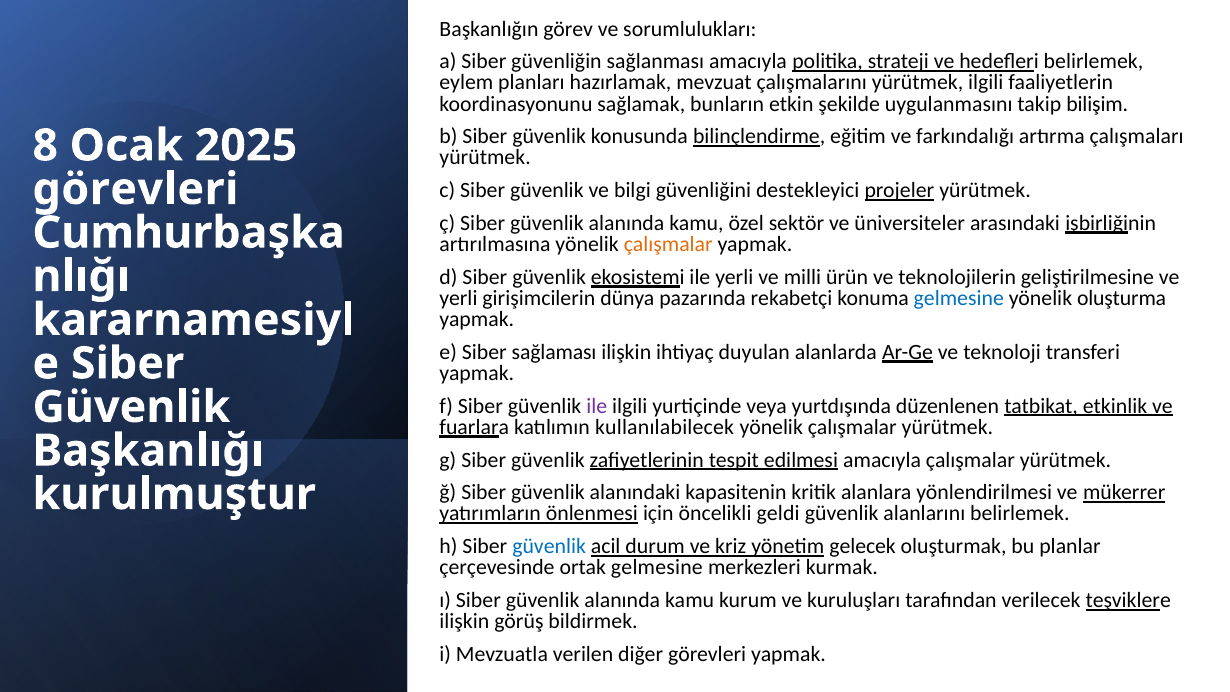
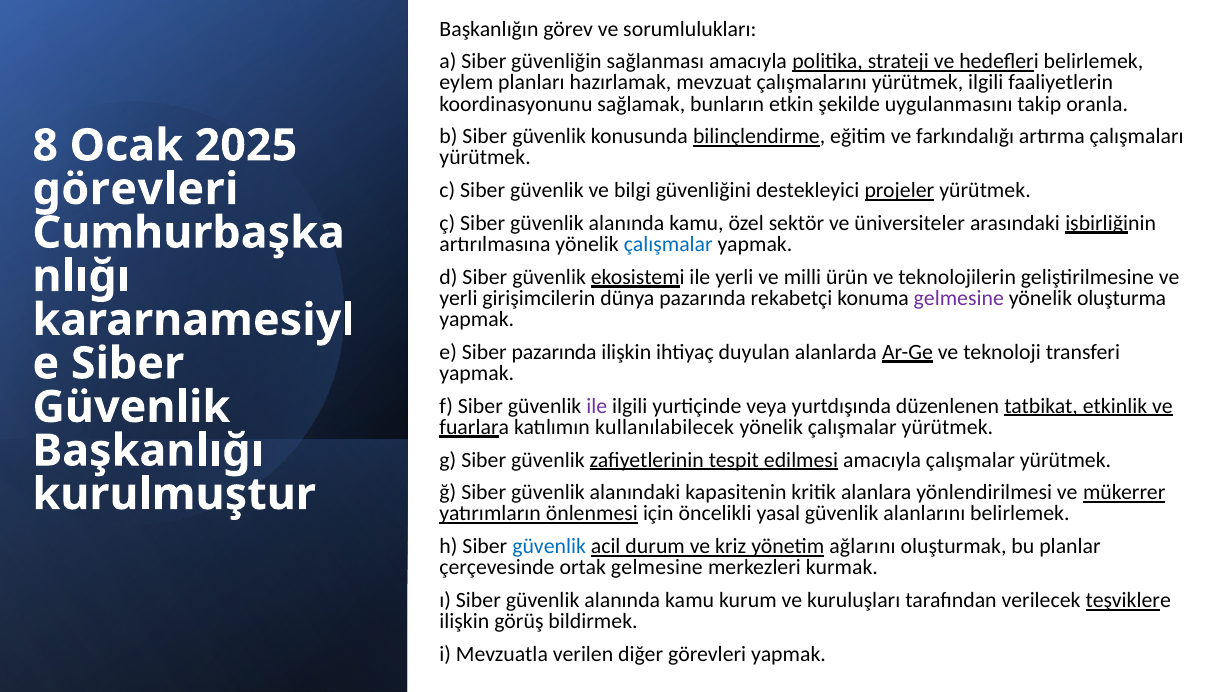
bilişim: bilişim -> oranla
çalışmalar at (668, 244) colour: orange -> blue
gelmesine at (959, 298) colour: blue -> purple
Siber sağlaması: sağlaması -> pazarında
geldi: geldi -> yasal
gelecek: gelecek -> ağlarını
